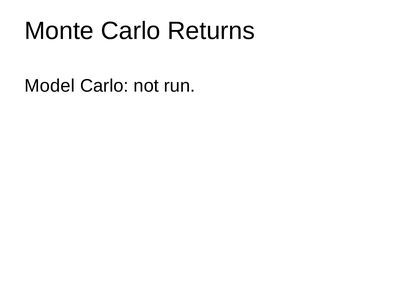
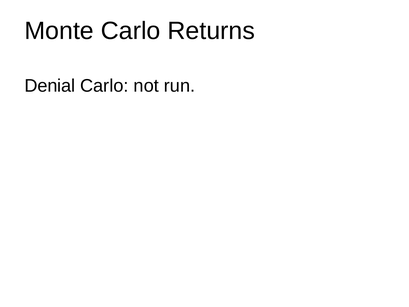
Model: Model -> Denial
